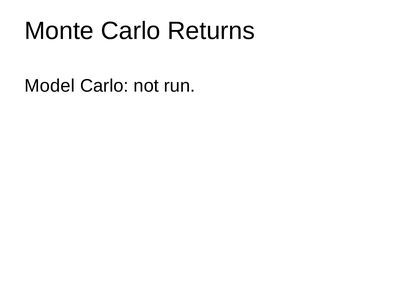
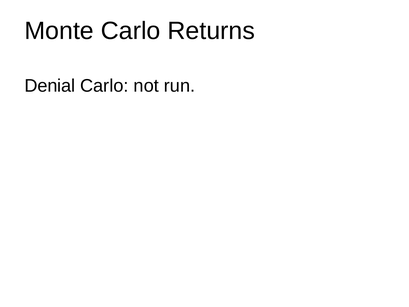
Model: Model -> Denial
